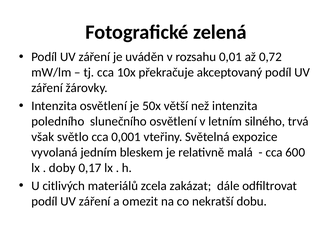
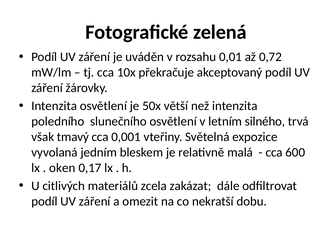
světlo: světlo -> tmavý
doby: doby -> oken
